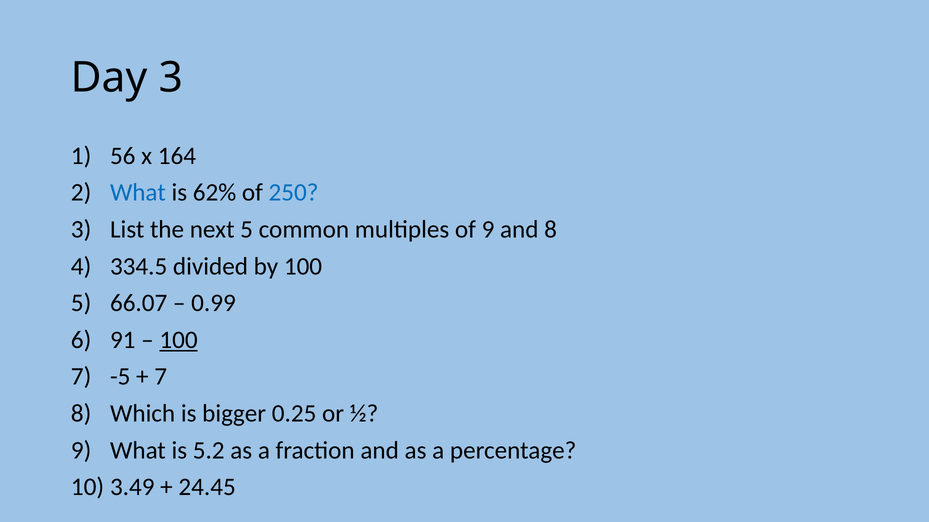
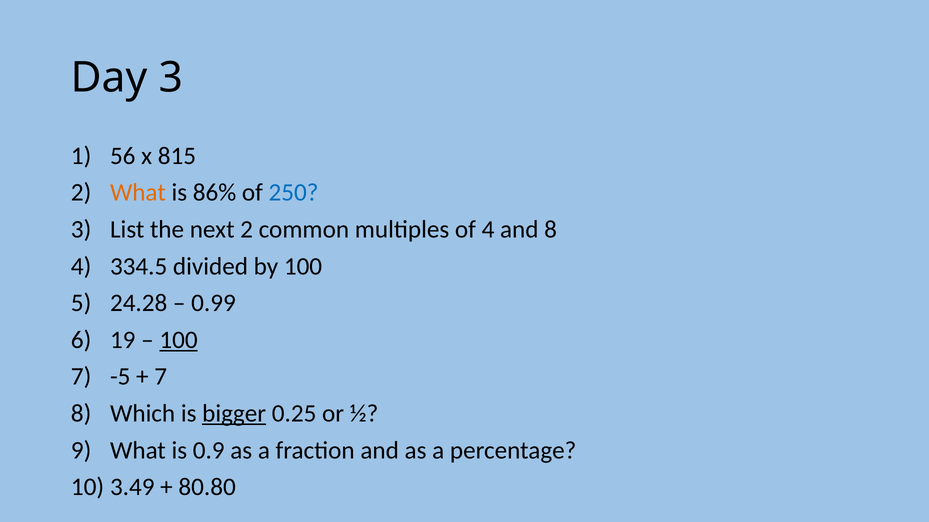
164: 164 -> 815
What at (138, 193) colour: blue -> orange
62%: 62% -> 86%
next 5: 5 -> 2
of 9: 9 -> 4
66.07: 66.07 -> 24.28
91: 91 -> 19
bigger underline: none -> present
5.2: 5.2 -> 0.9
24.45: 24.45 -> 80.80
